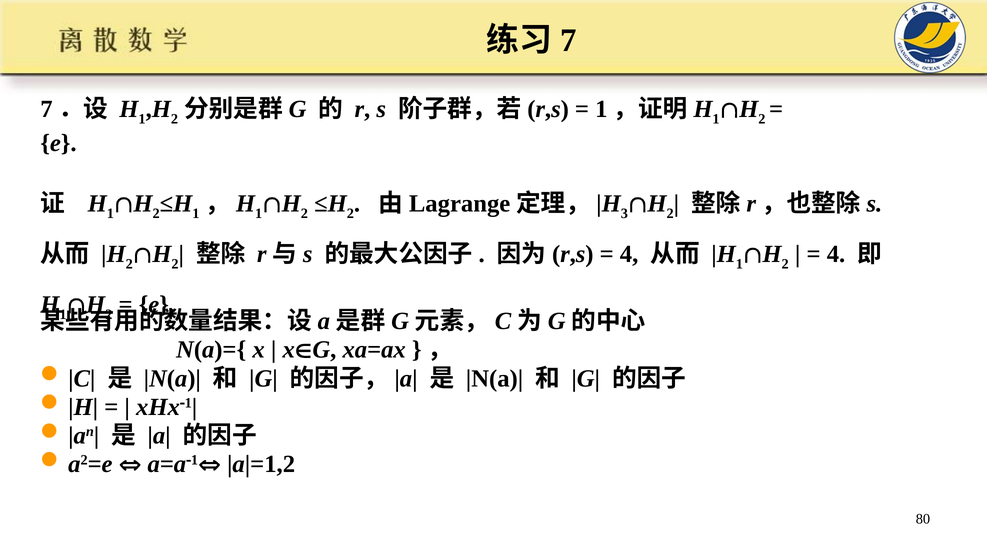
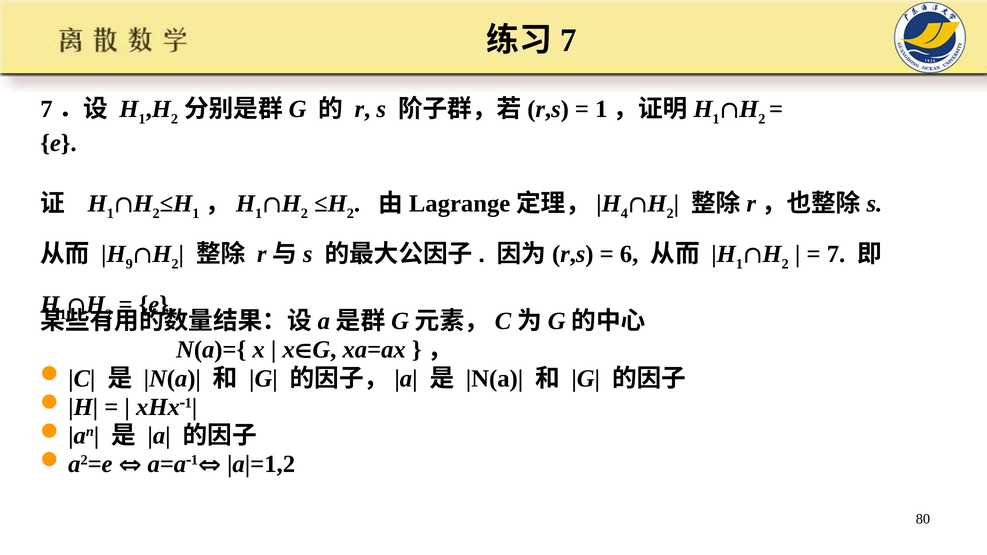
3: 3 -> 4
2 at (129, 264): 2 -> 9
4 at (629, 254): 4 -> 6
4 at (836, 254): 4 -> 7
